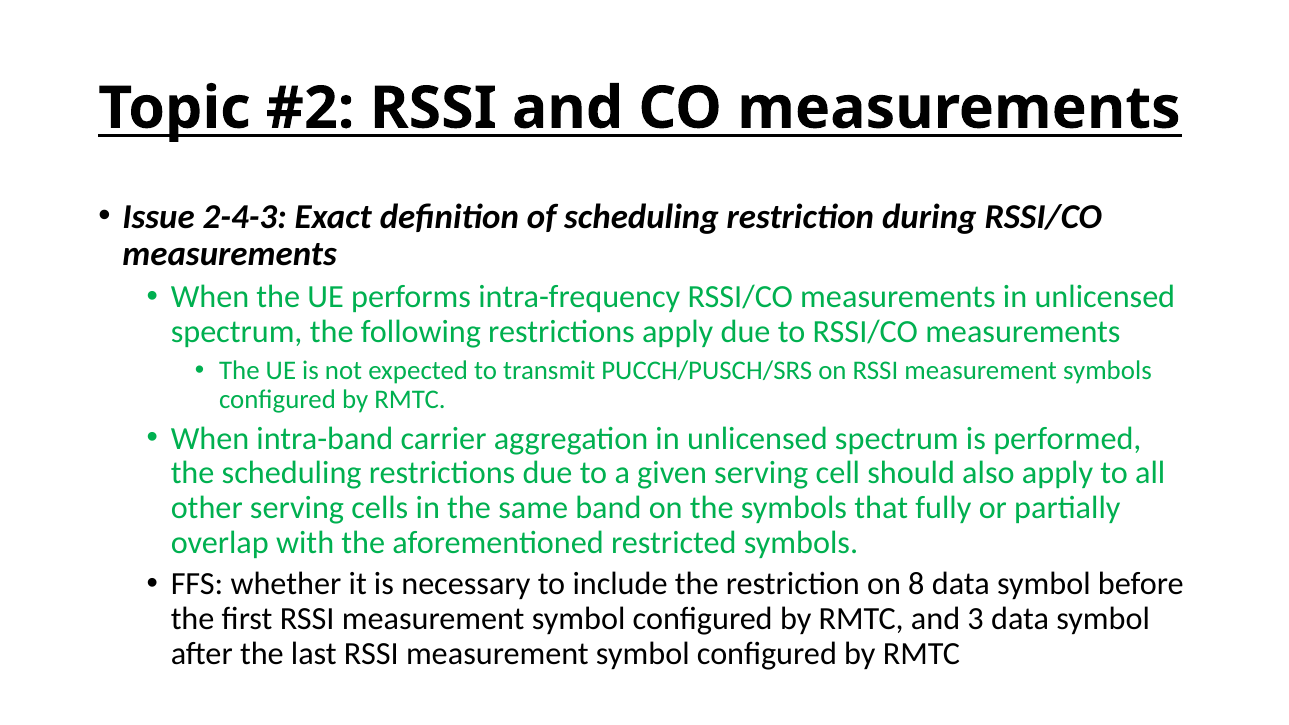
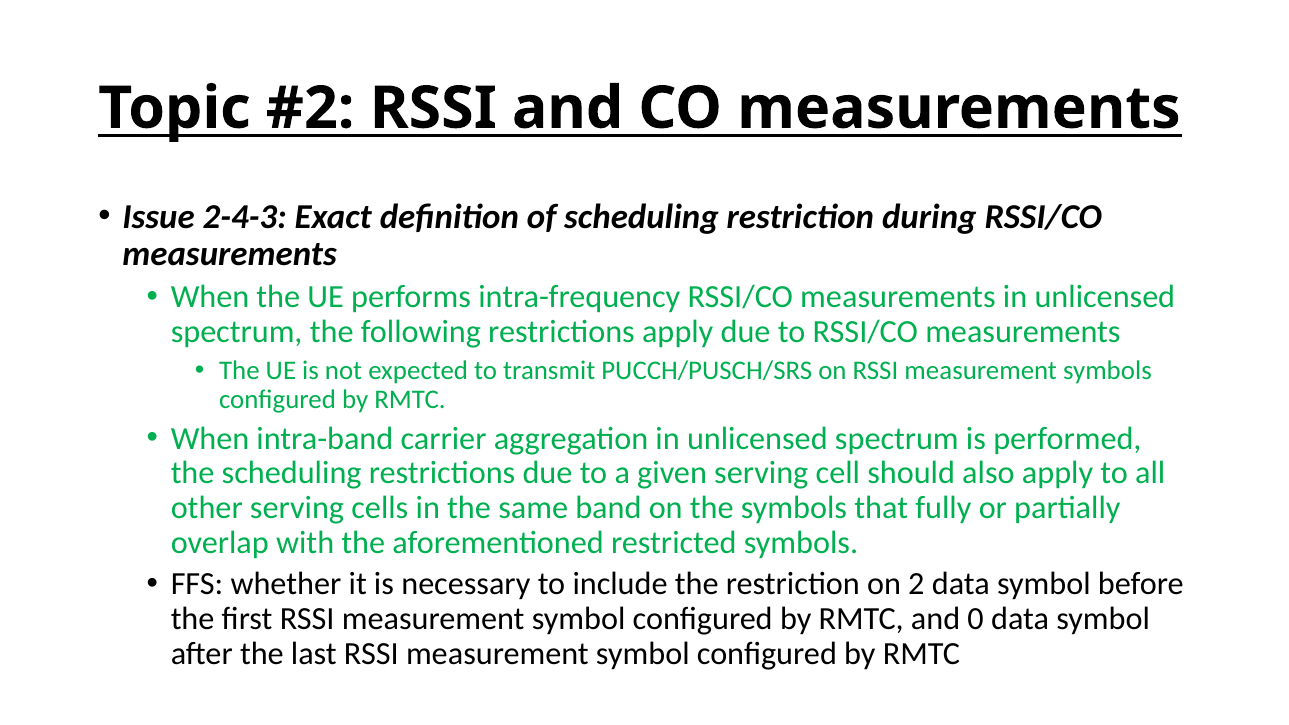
8: 8 -> 2
3: 3 -> 0
